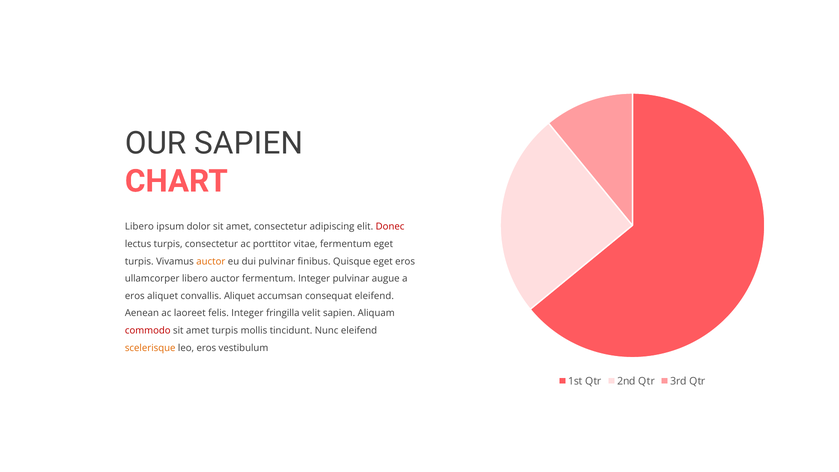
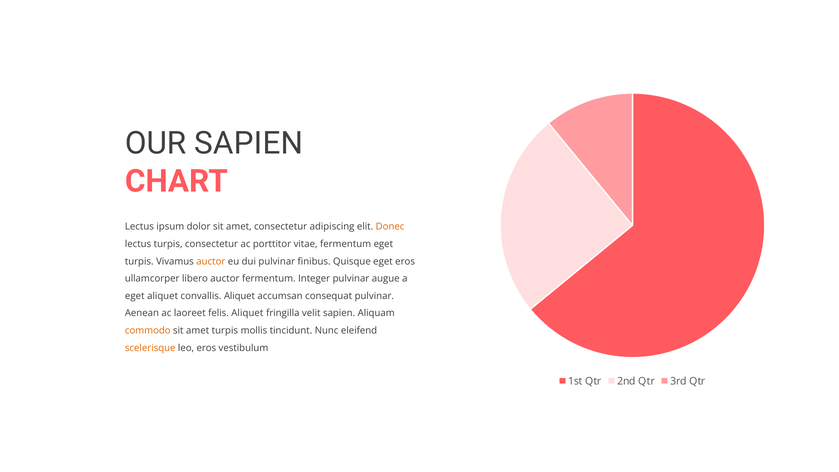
Libero at (139, 227): Libero -> Lectus
Donec colour: red -> orange
eros at (135, 296): eros -> eget
consequat eleifend: eleifend -> pulvinar
felis Integer: Integer -> Aliquet
commodo colour: red -> orange
